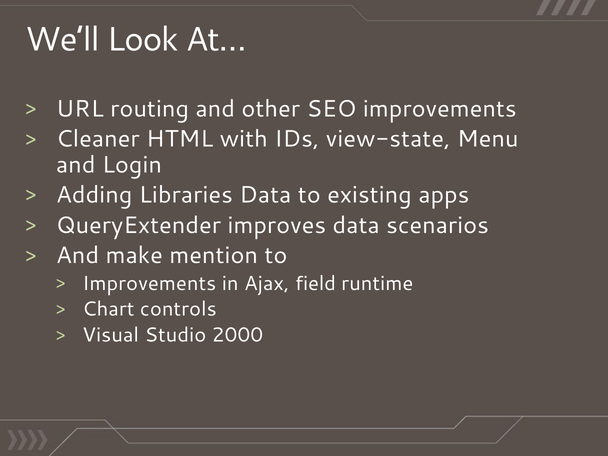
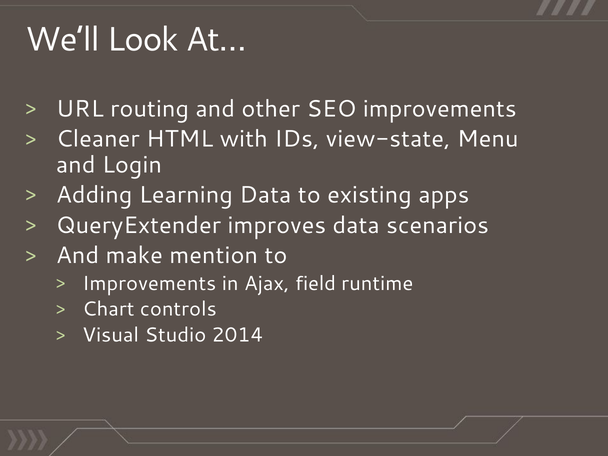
Libraries: Libraries -> Learning
2000: 2000 -> 2014
